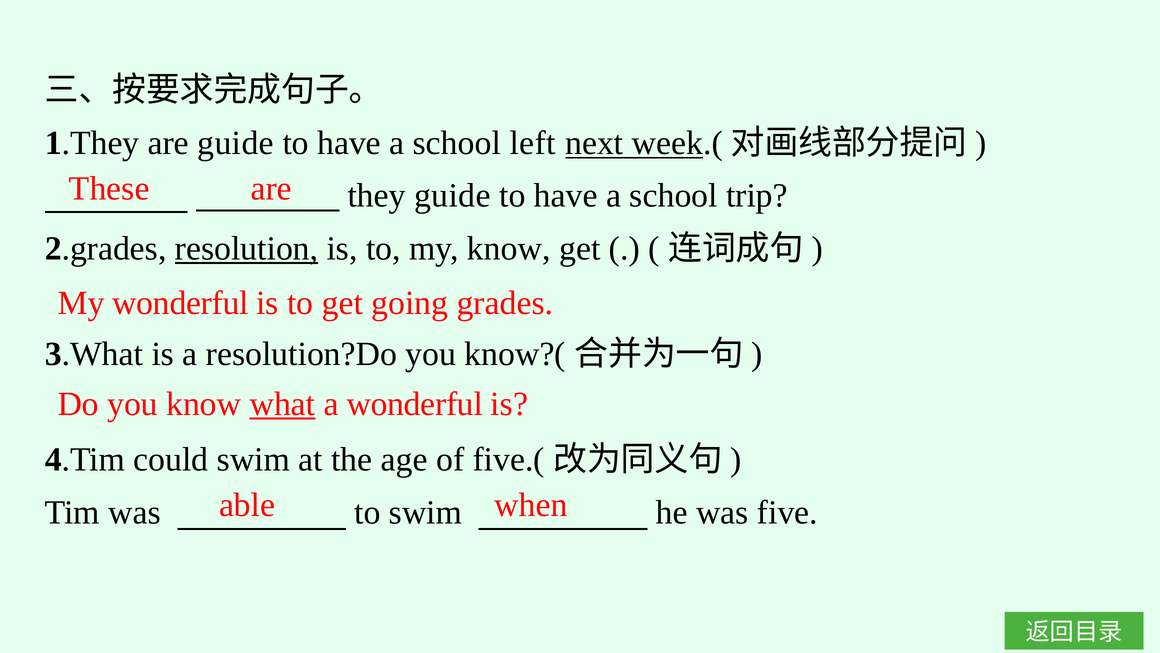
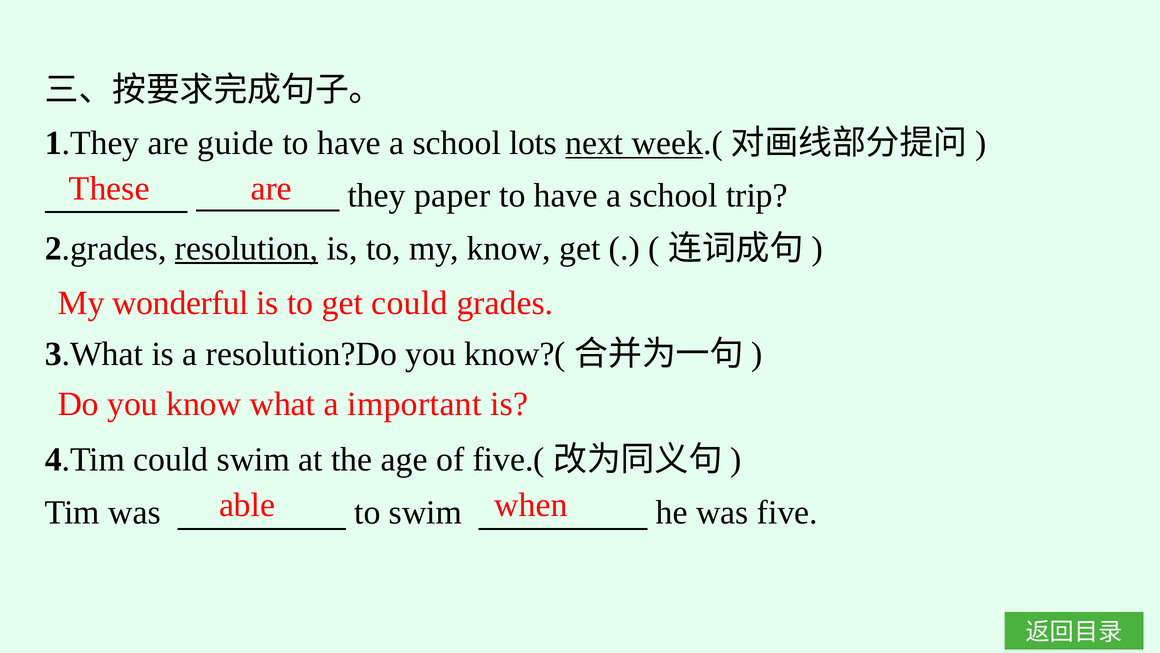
left: left -> lots
they guide: guide -> paper
get going: going -> could
what underline: present -> none
a wonderful: wonderful -> important
